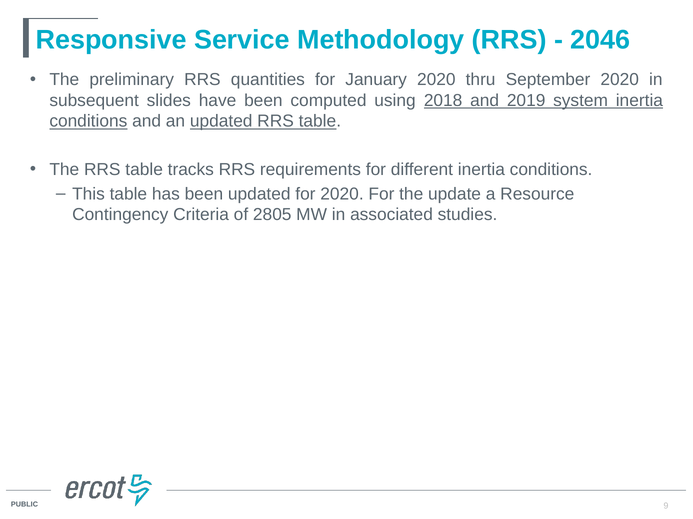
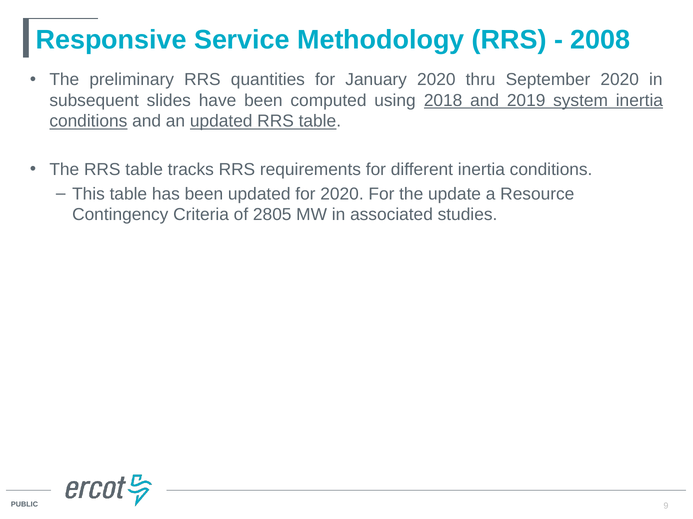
2046: 2046 -> 2008
